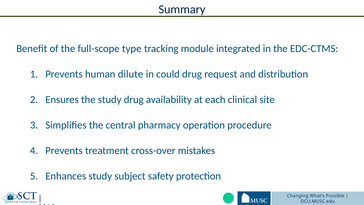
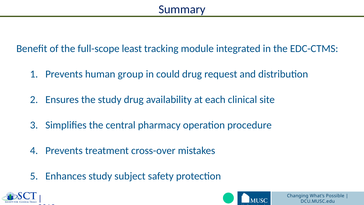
type: type -> least
dilute: dilute -> group
